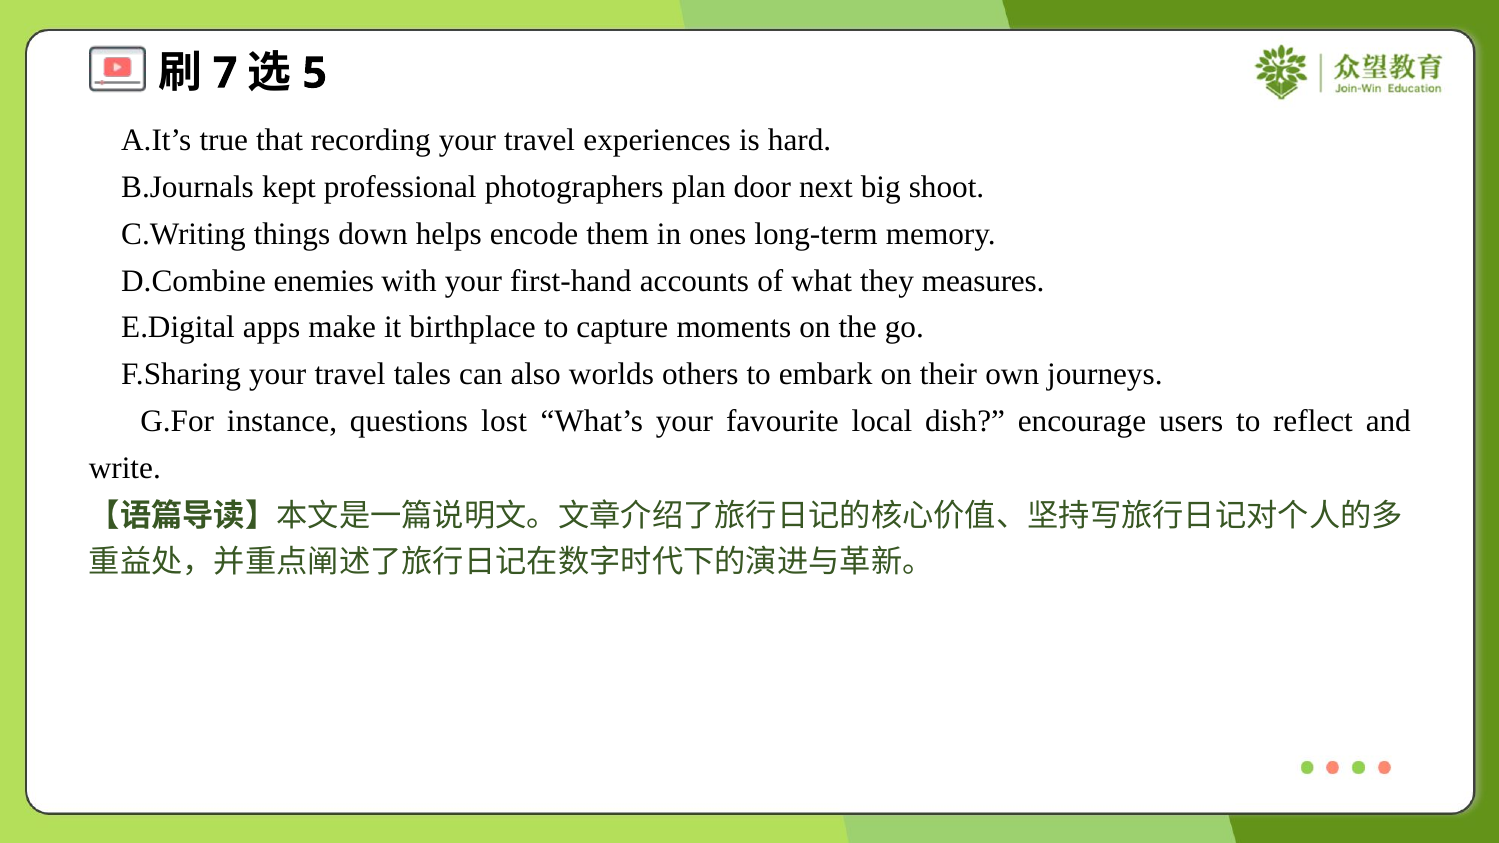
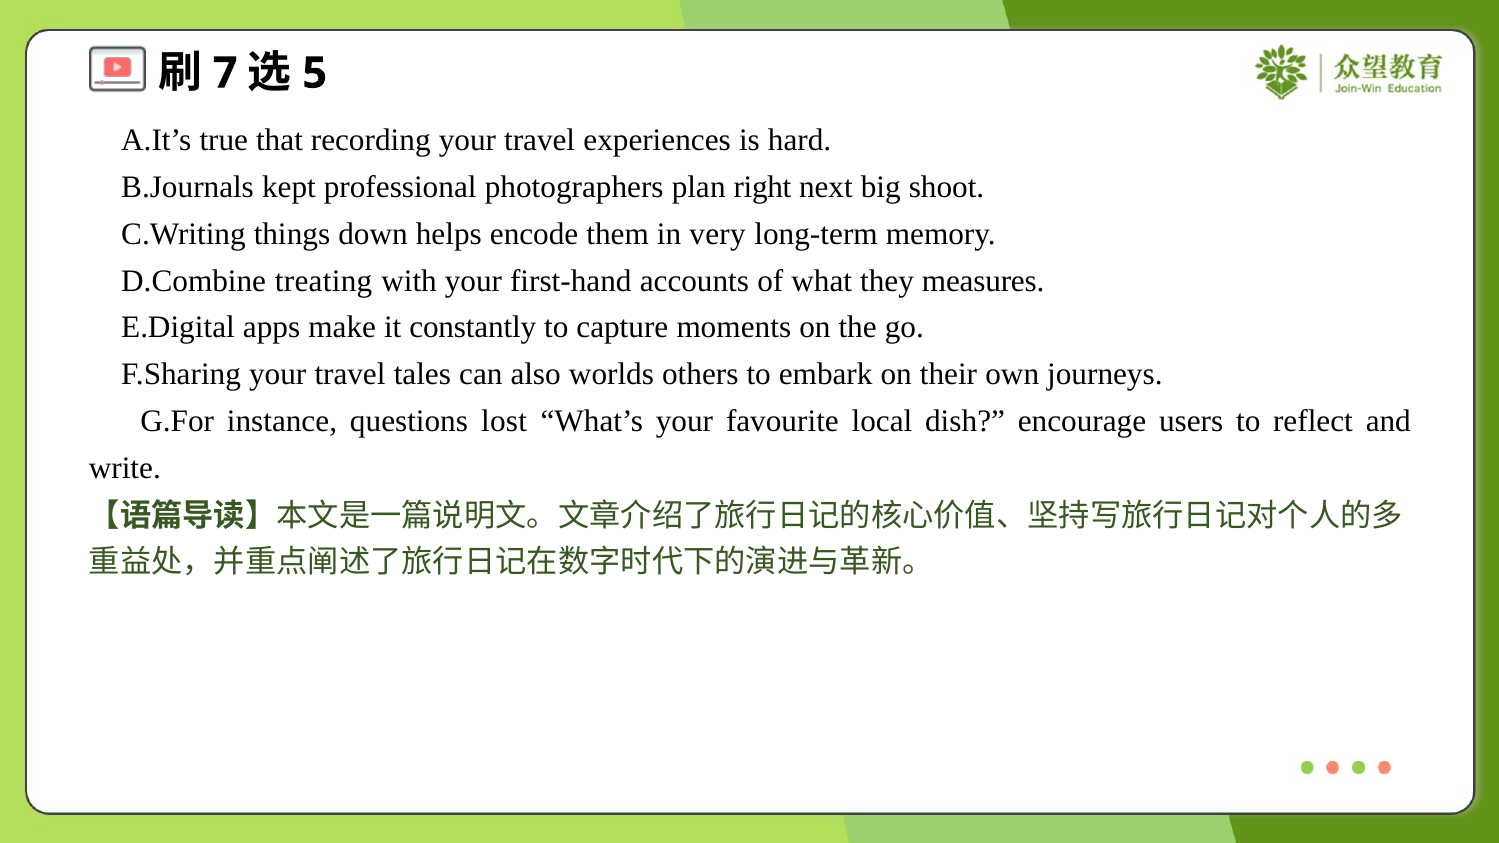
door: door -> right
ones: ones -> very
enemies: enemies -> treating
birthplace: birthplace -> constantly
